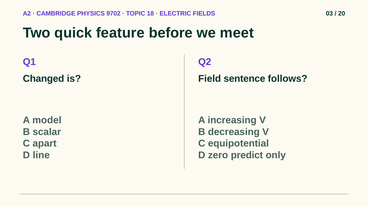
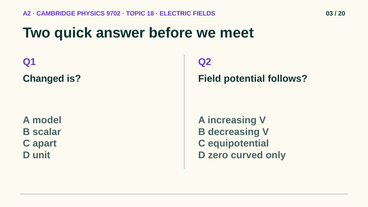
feature: feature -> answer
sentence: sentence -> potential
line: line -> unit
predict: predict -> curved
